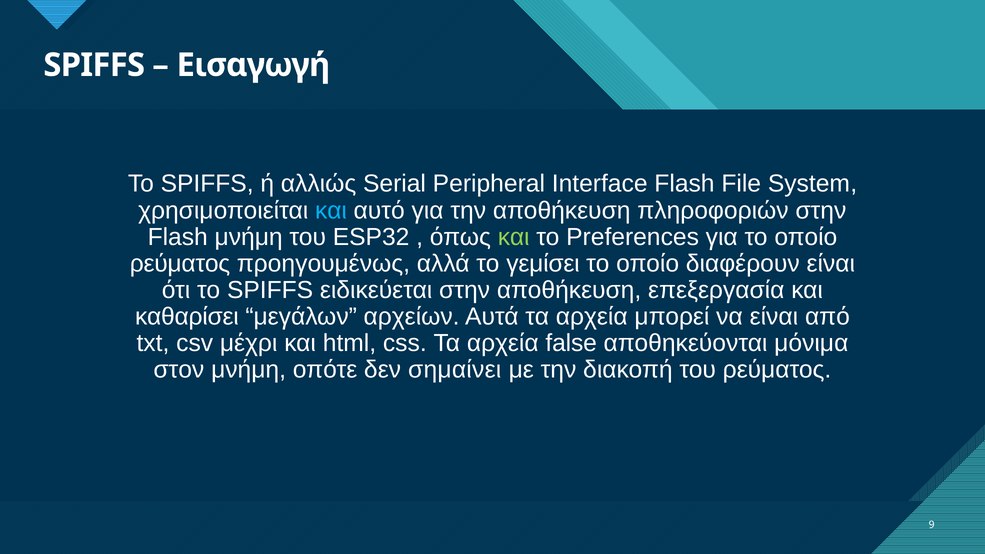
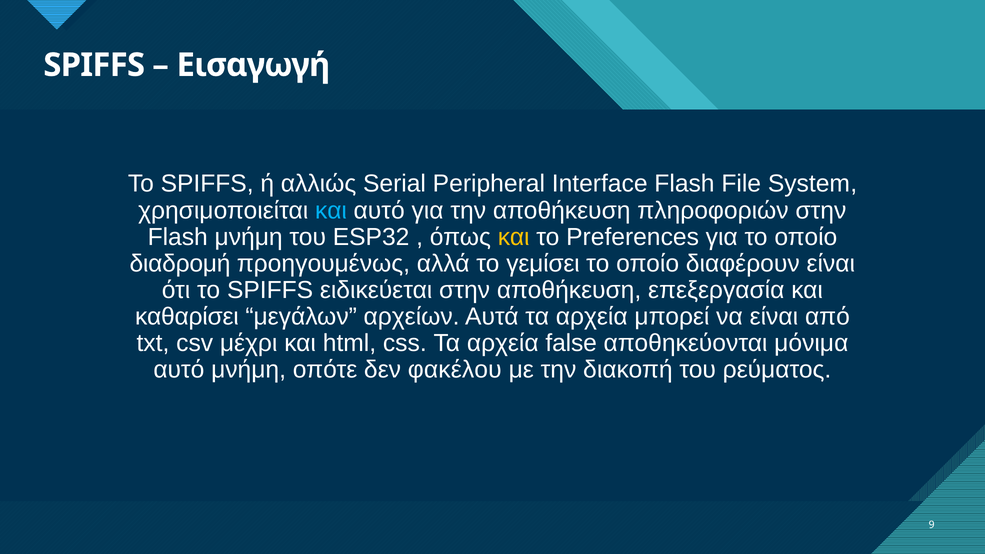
και at (514, 237) colour: light green -> yellow
ρεύματος at (180, 264): ρεύματος -> διαδρομή
στον at (179, 370): στον -> αυτό
σημαίνει: σημαίνει -> φακέλου
